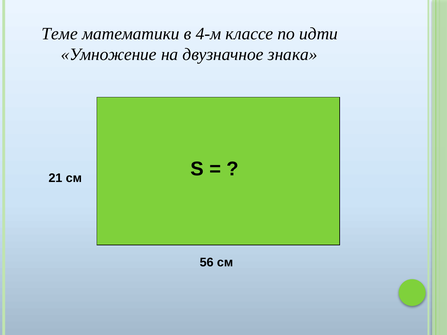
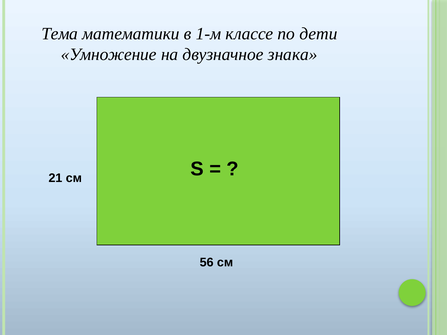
Теме: Теме -> Тема
4-м: 4-м -> 1-м
идти: идти -> дети
